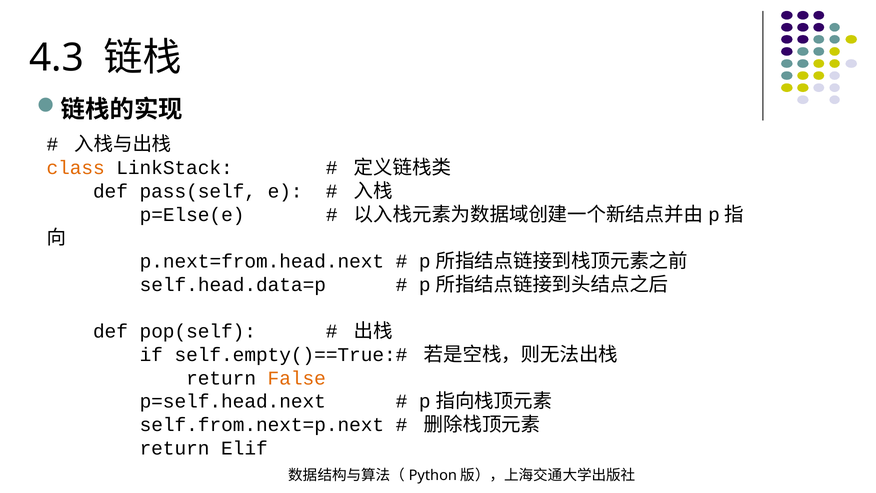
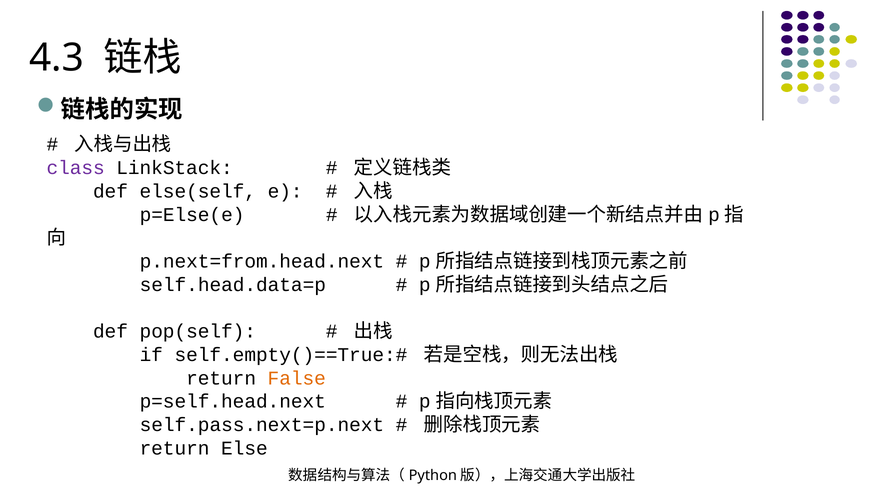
class colour: orange -> purple
pass(self: pass(self -> else(self
self.from.next=p.next: self.from.next=p.next -> self.pass.next=p.next
Elif: Elif -> Else
